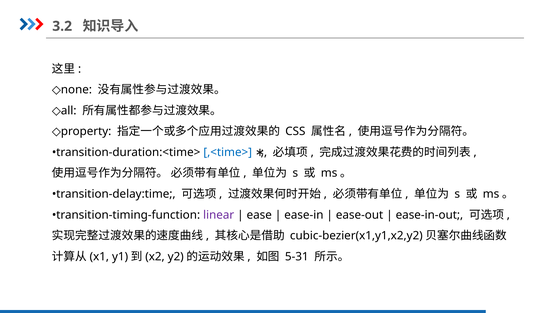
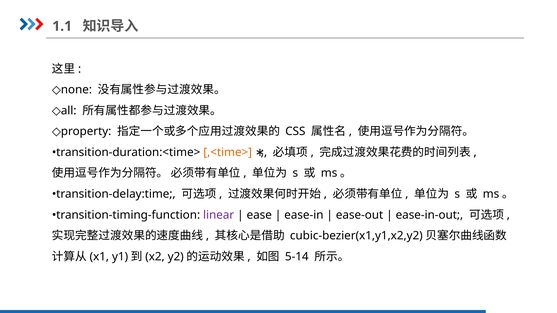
3.2: 3.2 -> 1.1
,<time> colour: blue -> orange
5-31: 5-31 -> 5-14
